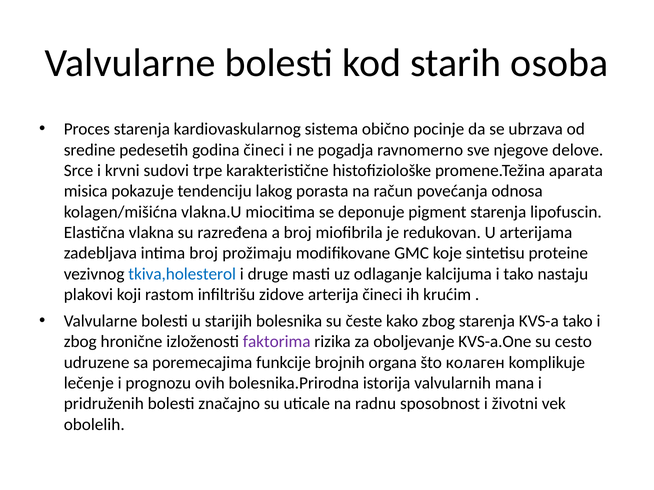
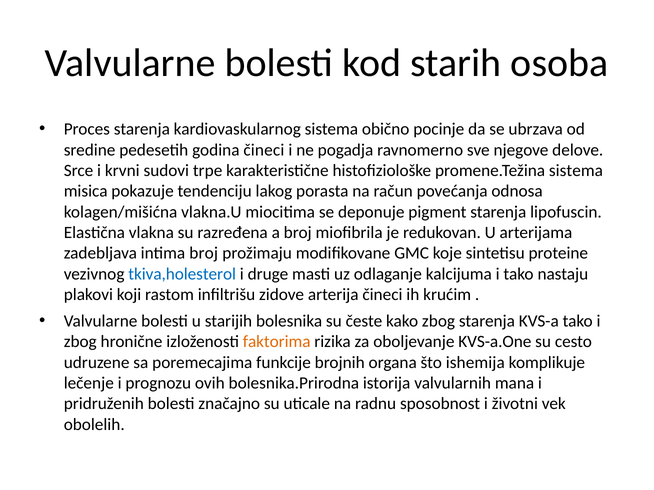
promene.Težina aparata: aparata -> sistema
faktorima colour: purple -> orange
колаген: колаген -> ishemija
